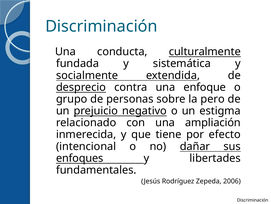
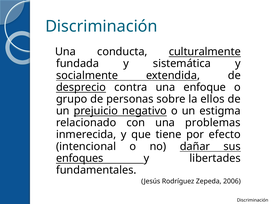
pero: pero -> ellos
ampliación: ampliación -> problemas
